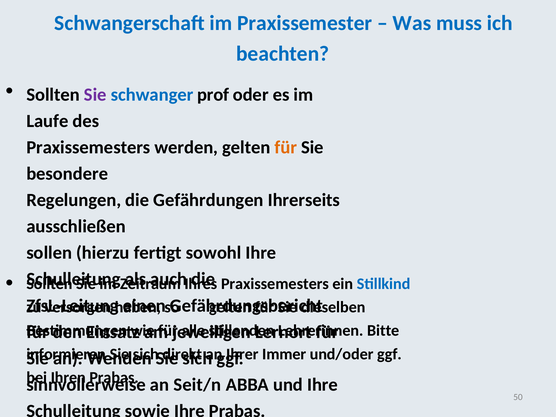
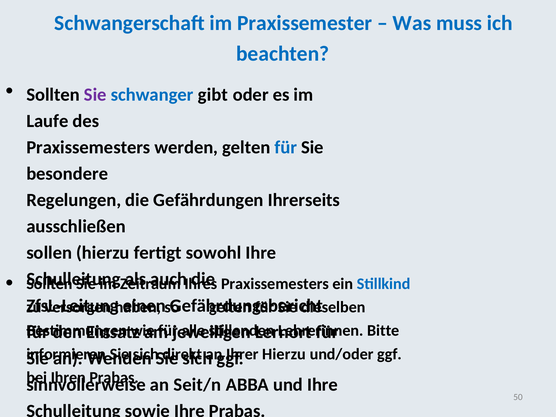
prof: prof -> gibt
für at (286, 147) colour: orange -> blue
Immer at (284, 354): Immer -> Hierzu
